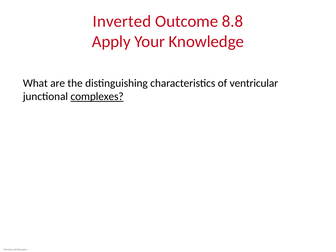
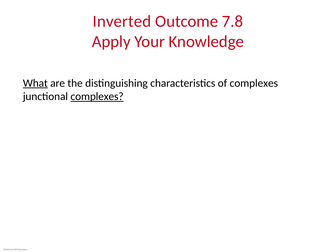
8.8: 8.8 -> 7.8
What underline: none -> present
of ventricular: ventricular -> complexes
